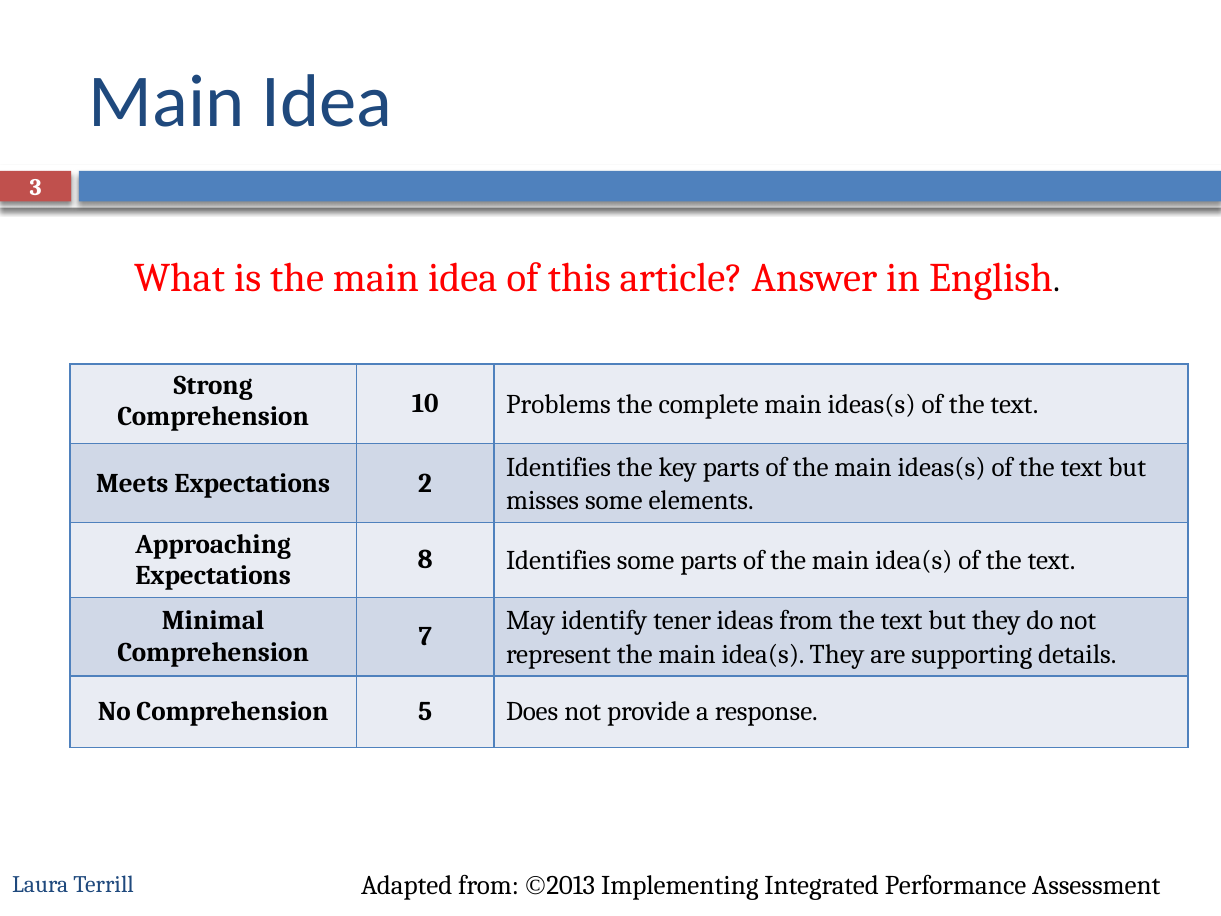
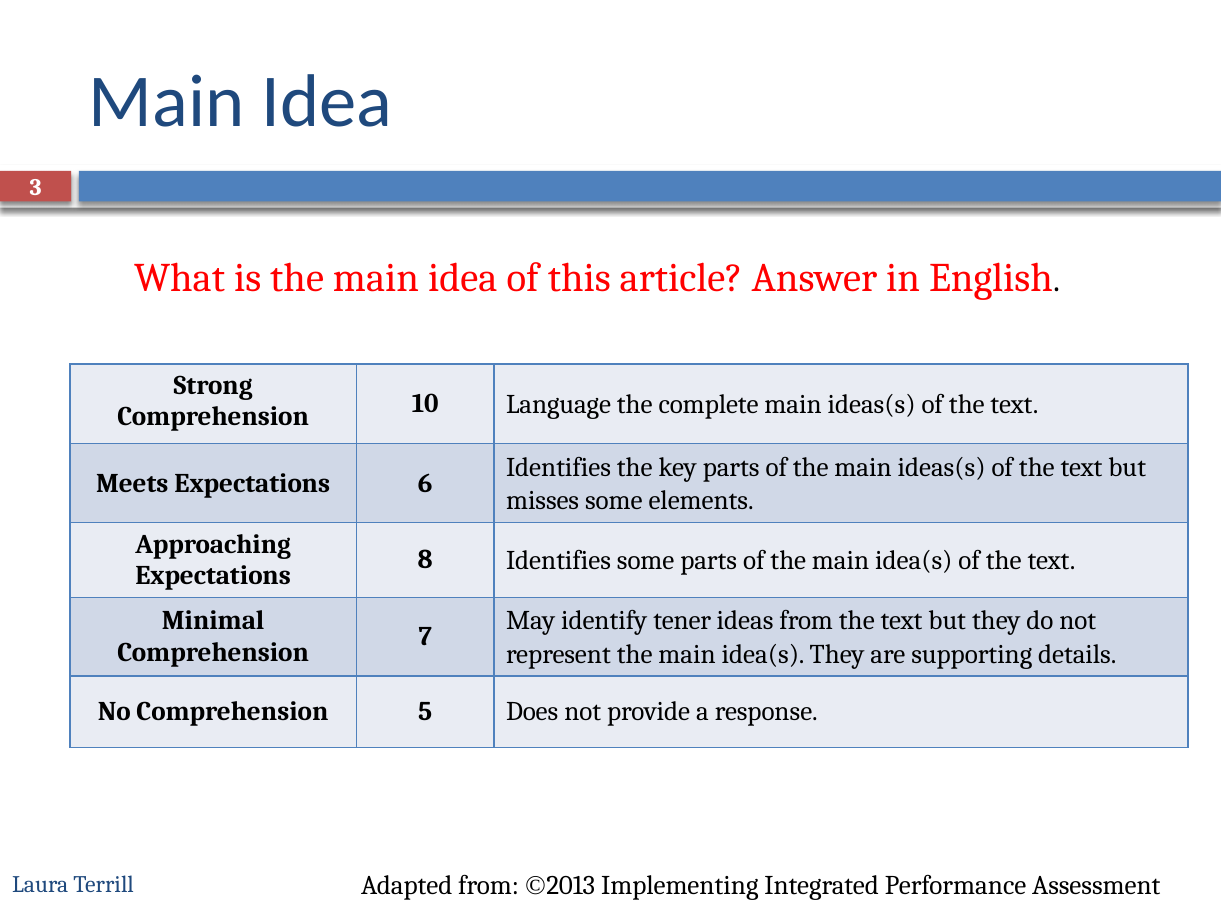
Problems: Problems -> Language
2: 2 -> 6
